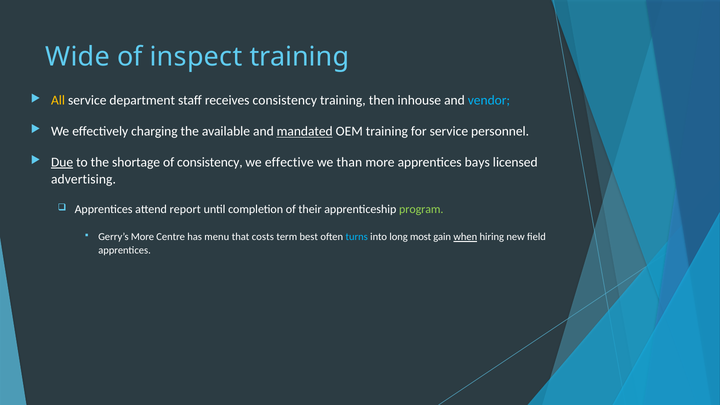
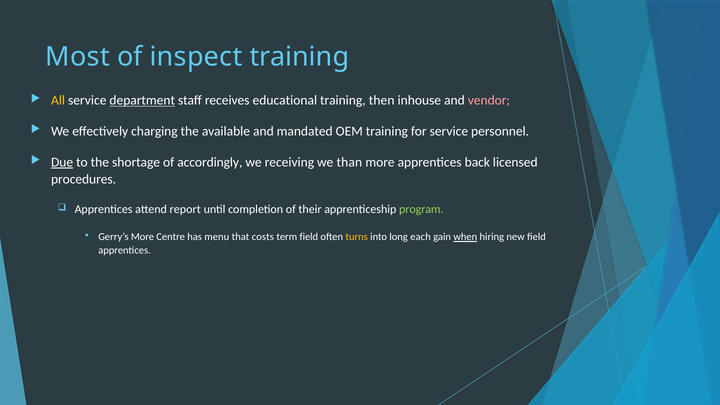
Wide: Wide -> Most
department underline: none -> present
receives consistency: consistency -> educational
vendor colour: light blue -> pink
mandated underline: present -> none
of consistency: consistency -> accordingly
effective: effective -> receiving
bays: bays -> back
advertising: advertising -> procedures
term best: best -> field
turns colour: light blue -> yellow
most: most -> each
